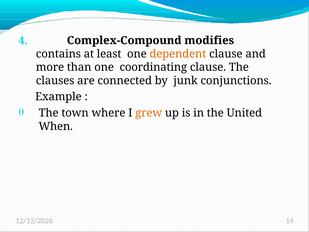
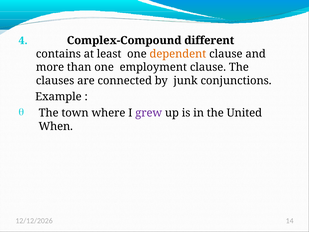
modifies: modifies -> different
coordinating: coordinating -> employment
grew colour: orange -> purple
